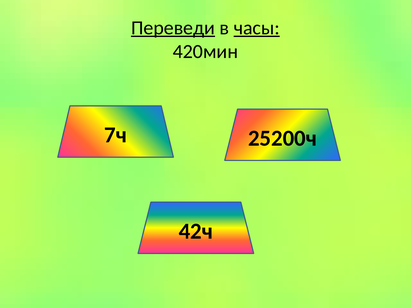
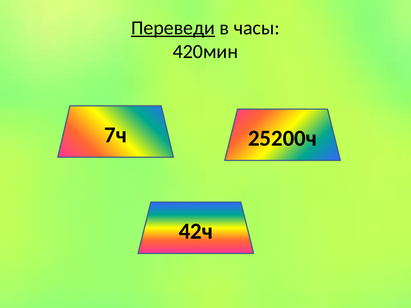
часы underline: present -> none
